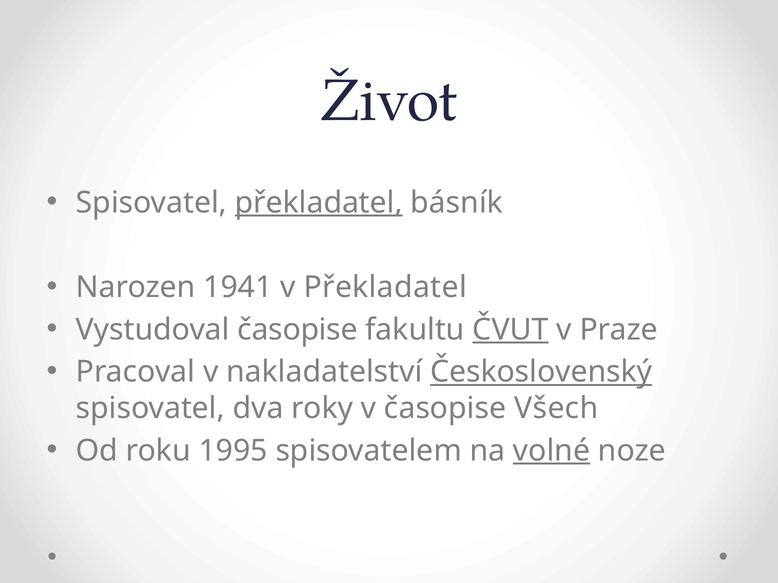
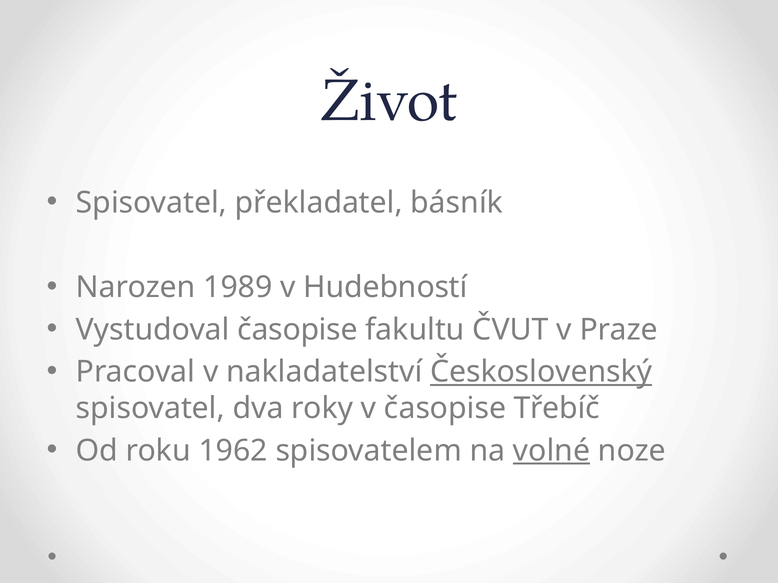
překladatel at (319, 203) underline: present -> none
1941: 1941 -> 1989
v Překladatel: Překladatel -> Hudebností
ČVUT underline: present -> none
Všech: Všech -> Třebíč
1995: 1995 -> 1962
